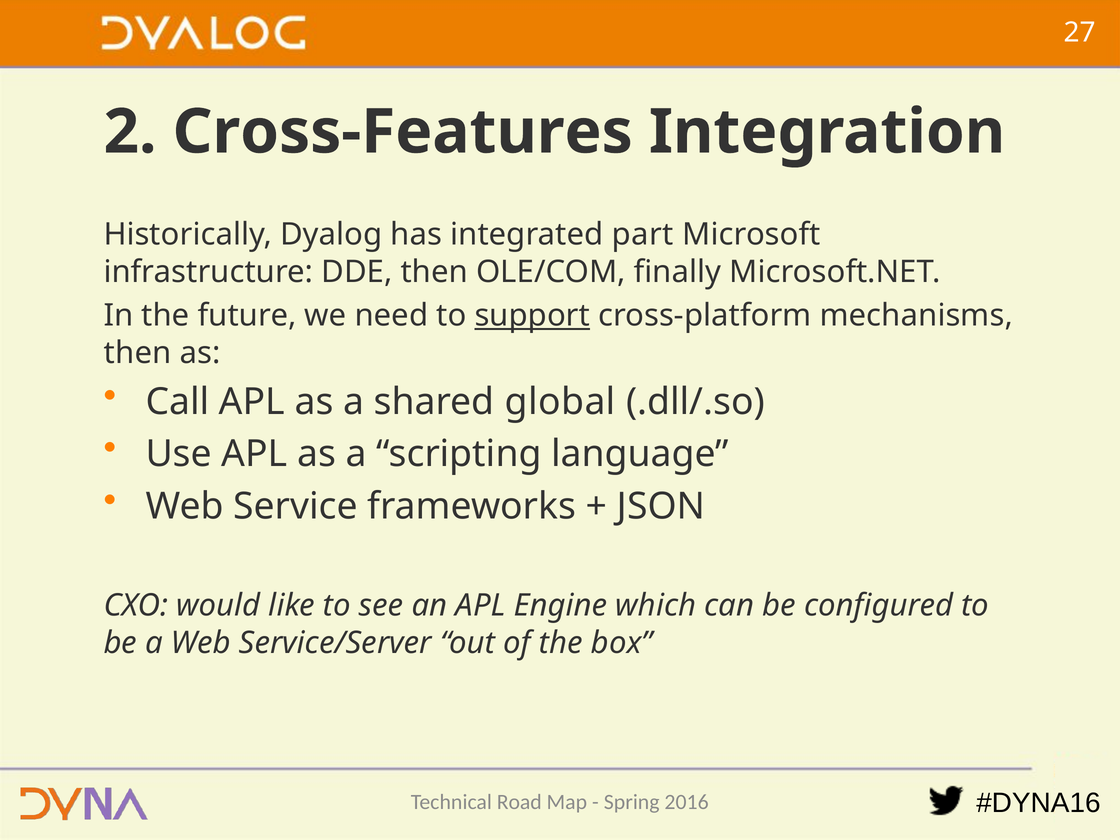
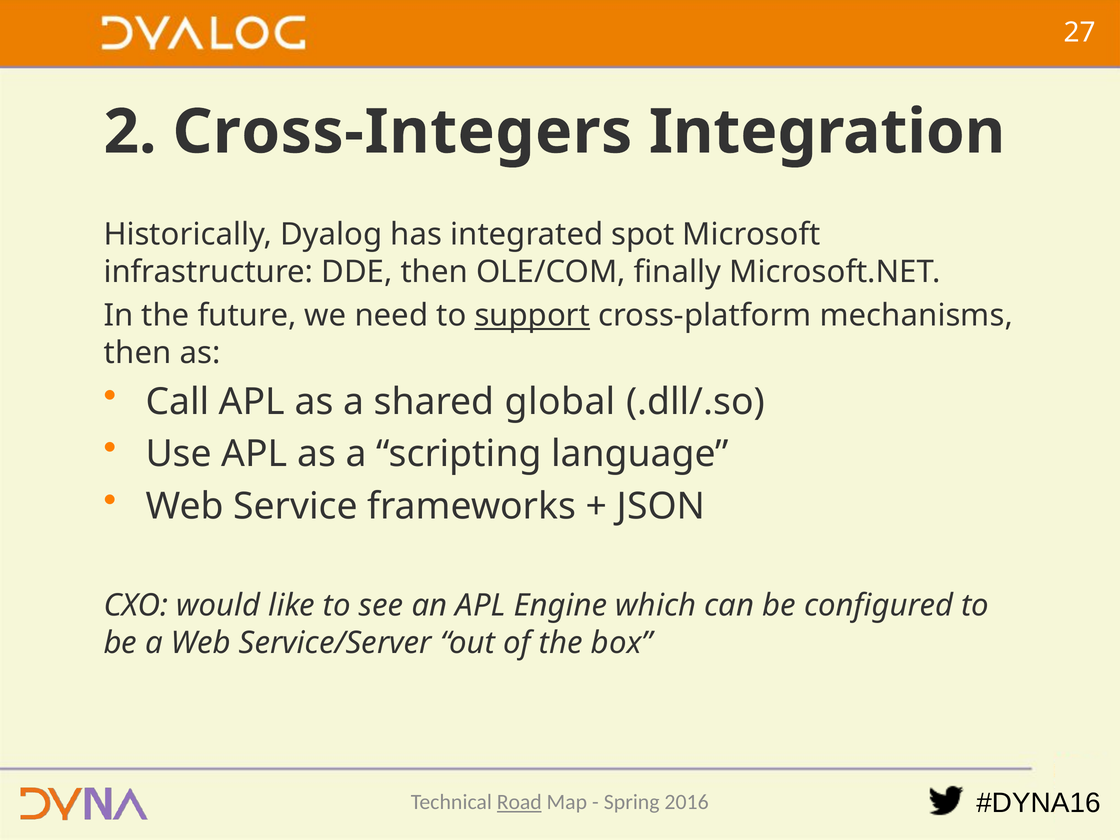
Cross-Features: Cross-Features -> Cross-Integers
part: part -> spot
Road underline: none -> present
